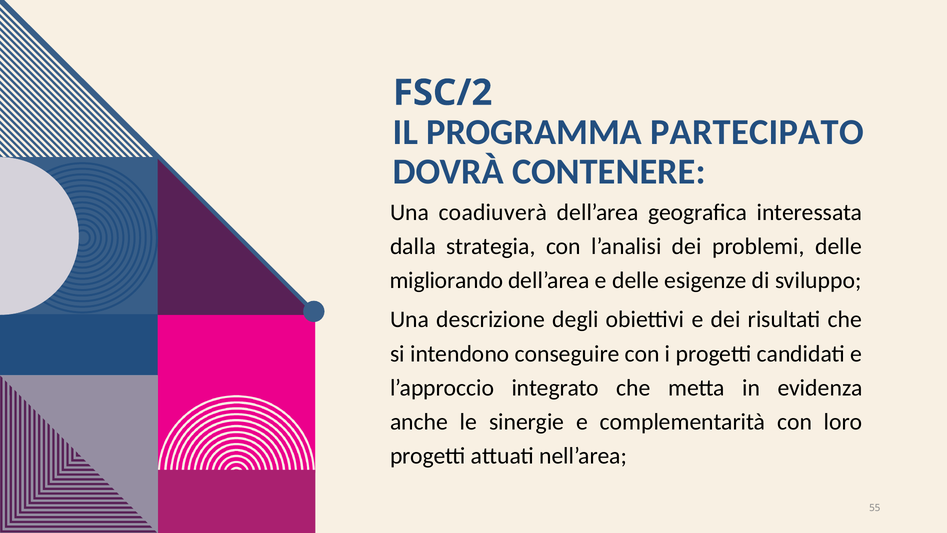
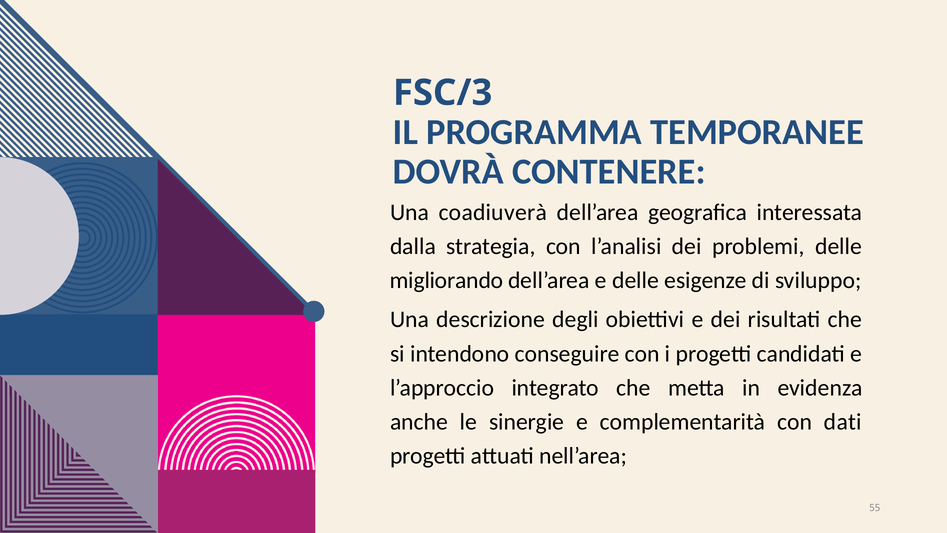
FSC/2: FSC/2 -> FSC/3
PARTECIPATO: PARTECIPATO -> TEMPORANEE
loro: loro -> dati
